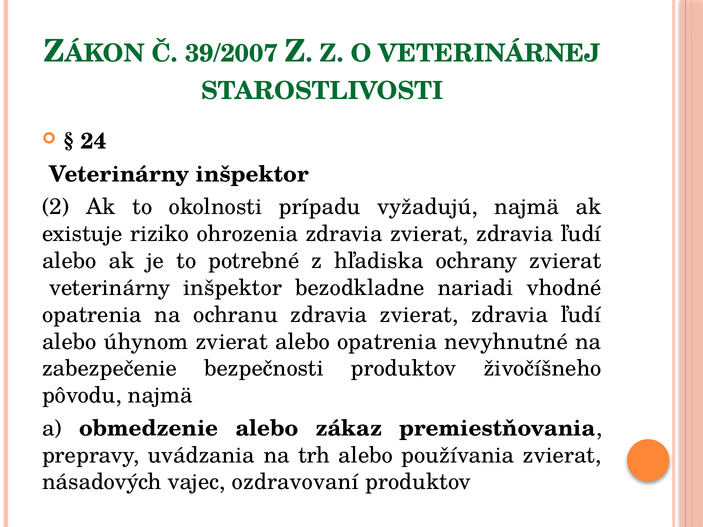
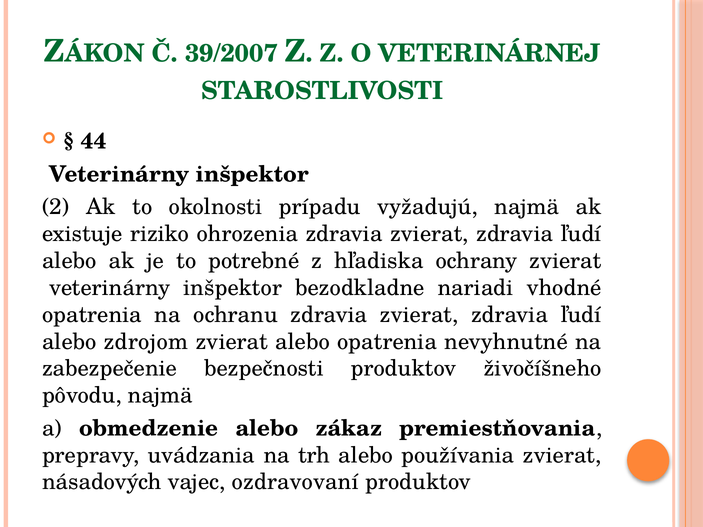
24: 24 -> 44
úhynom: úhynom -> zdrojom
